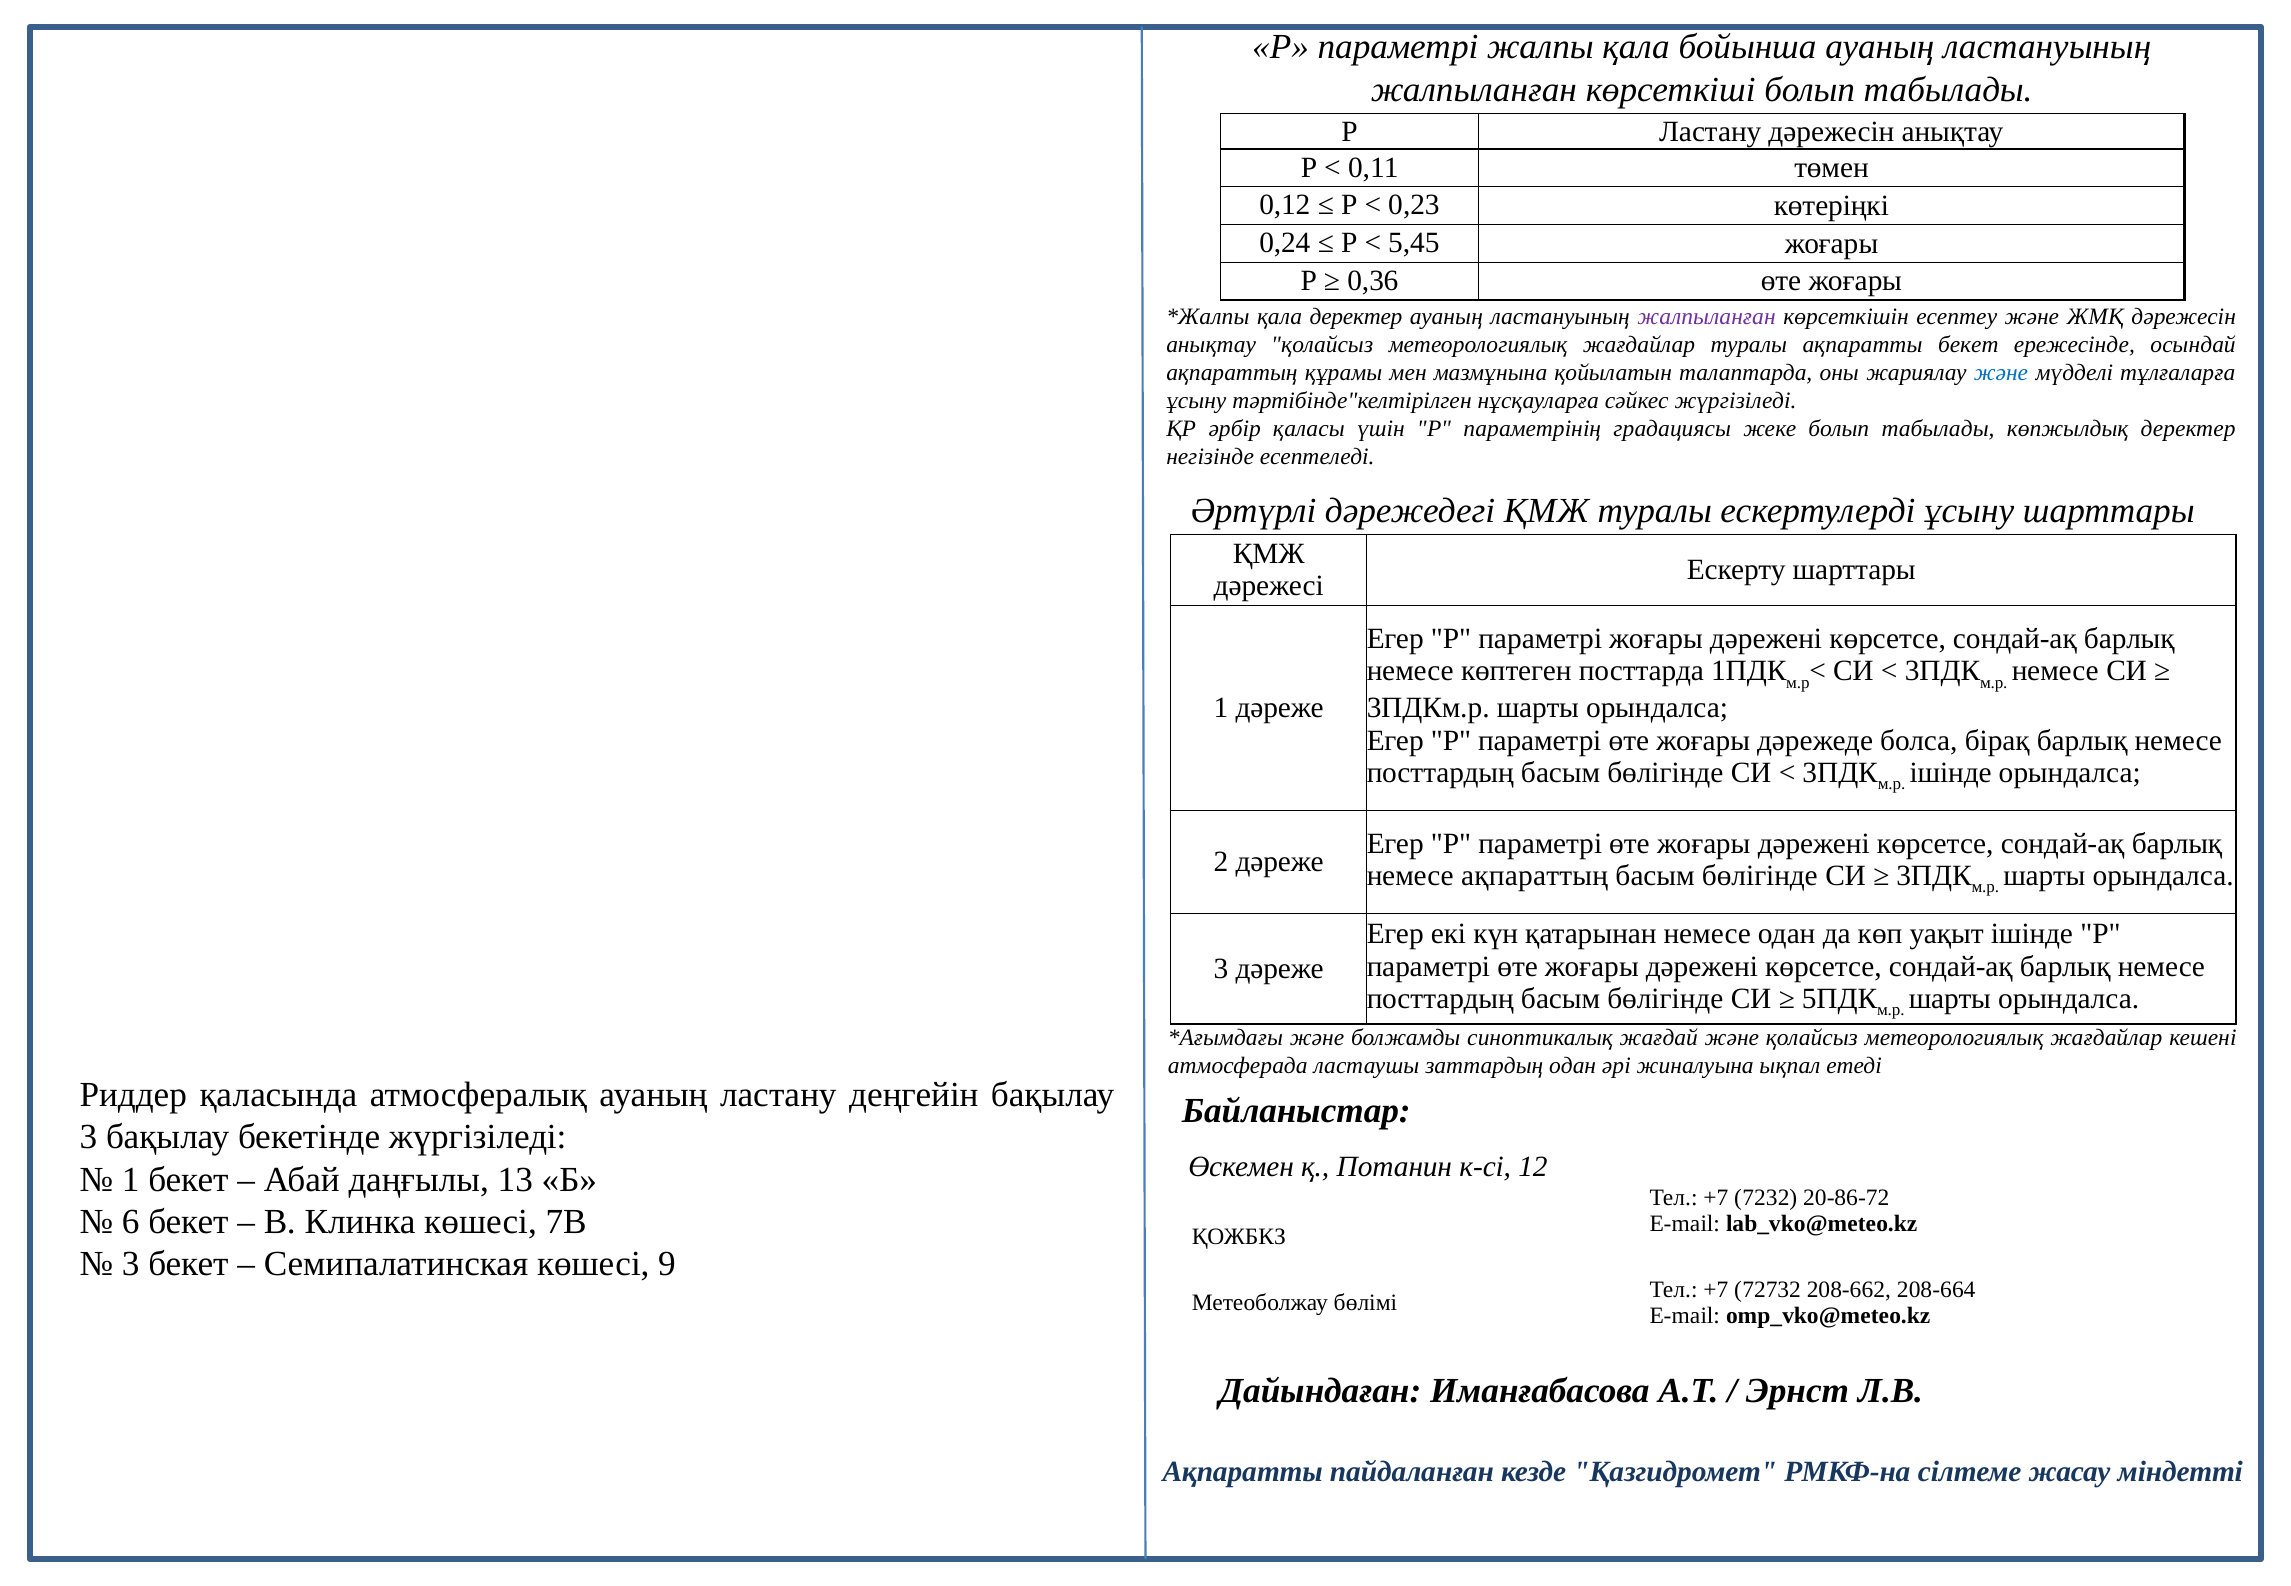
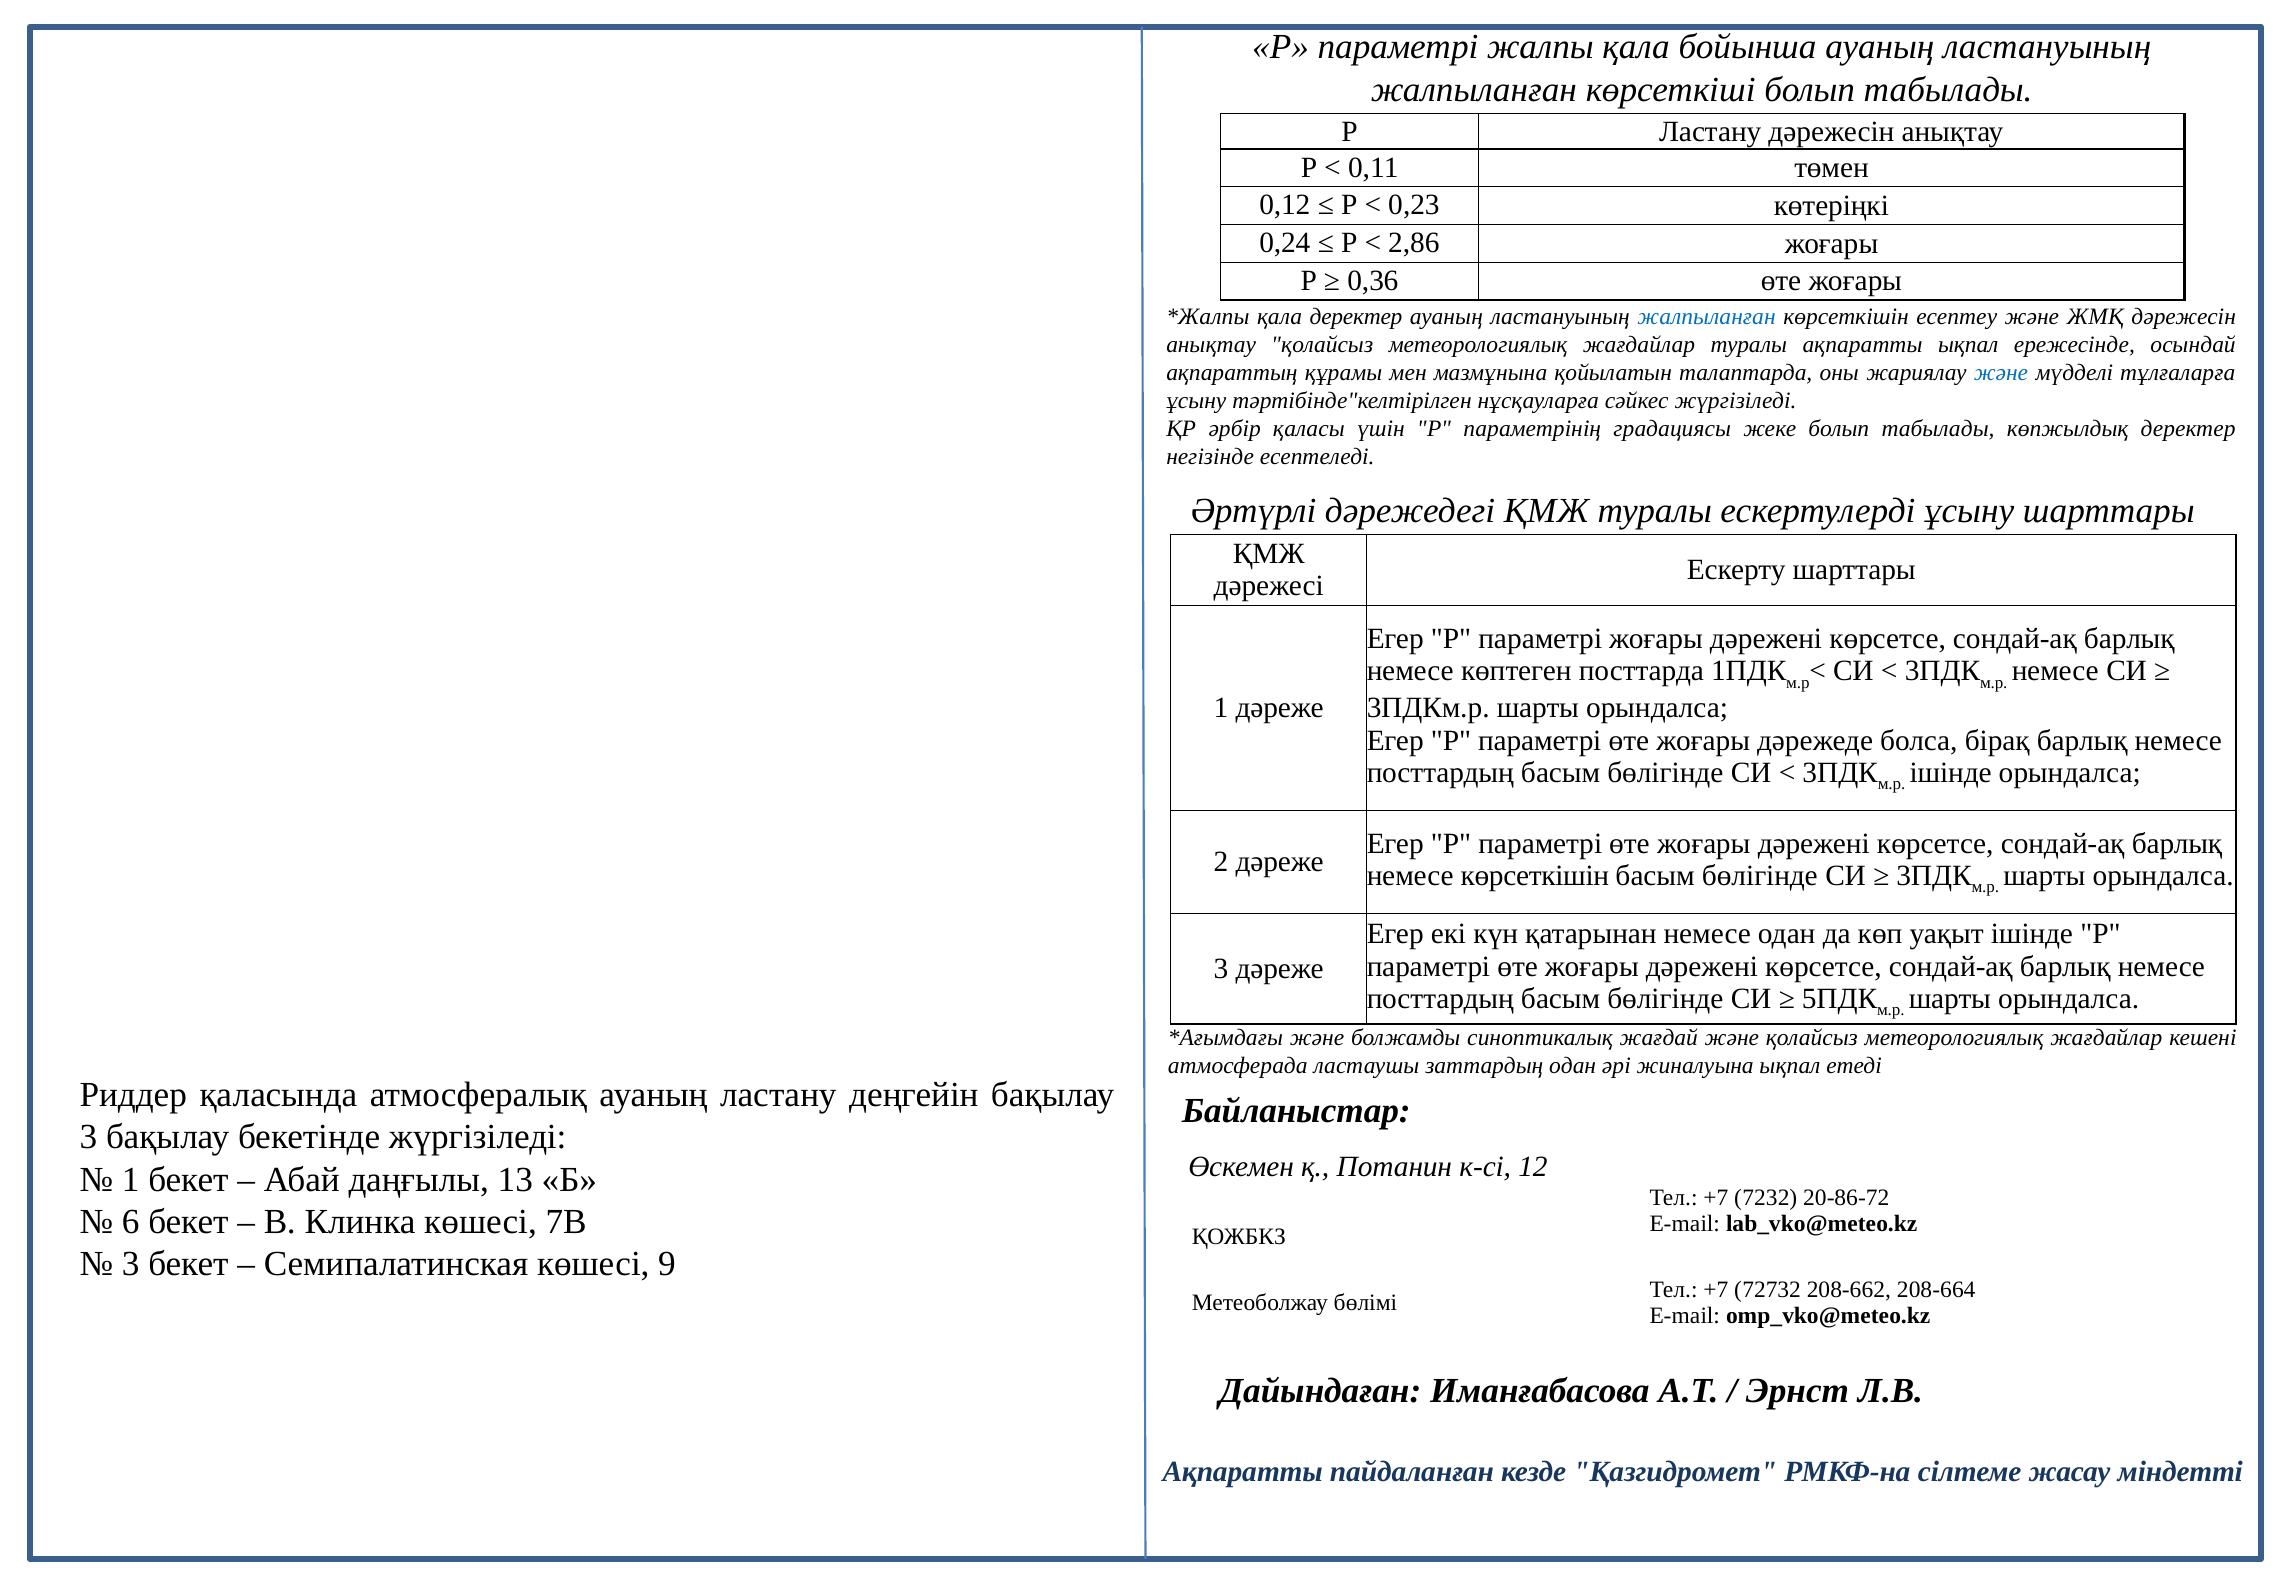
5,45: 5,45 -> 2,86
жалпыланған at (1707, 316) colour: purple -> blue
ақпаратты бекет: бекет -> ықпал
немесе ақпараттың: ақпараттың -> көрсеткішін
